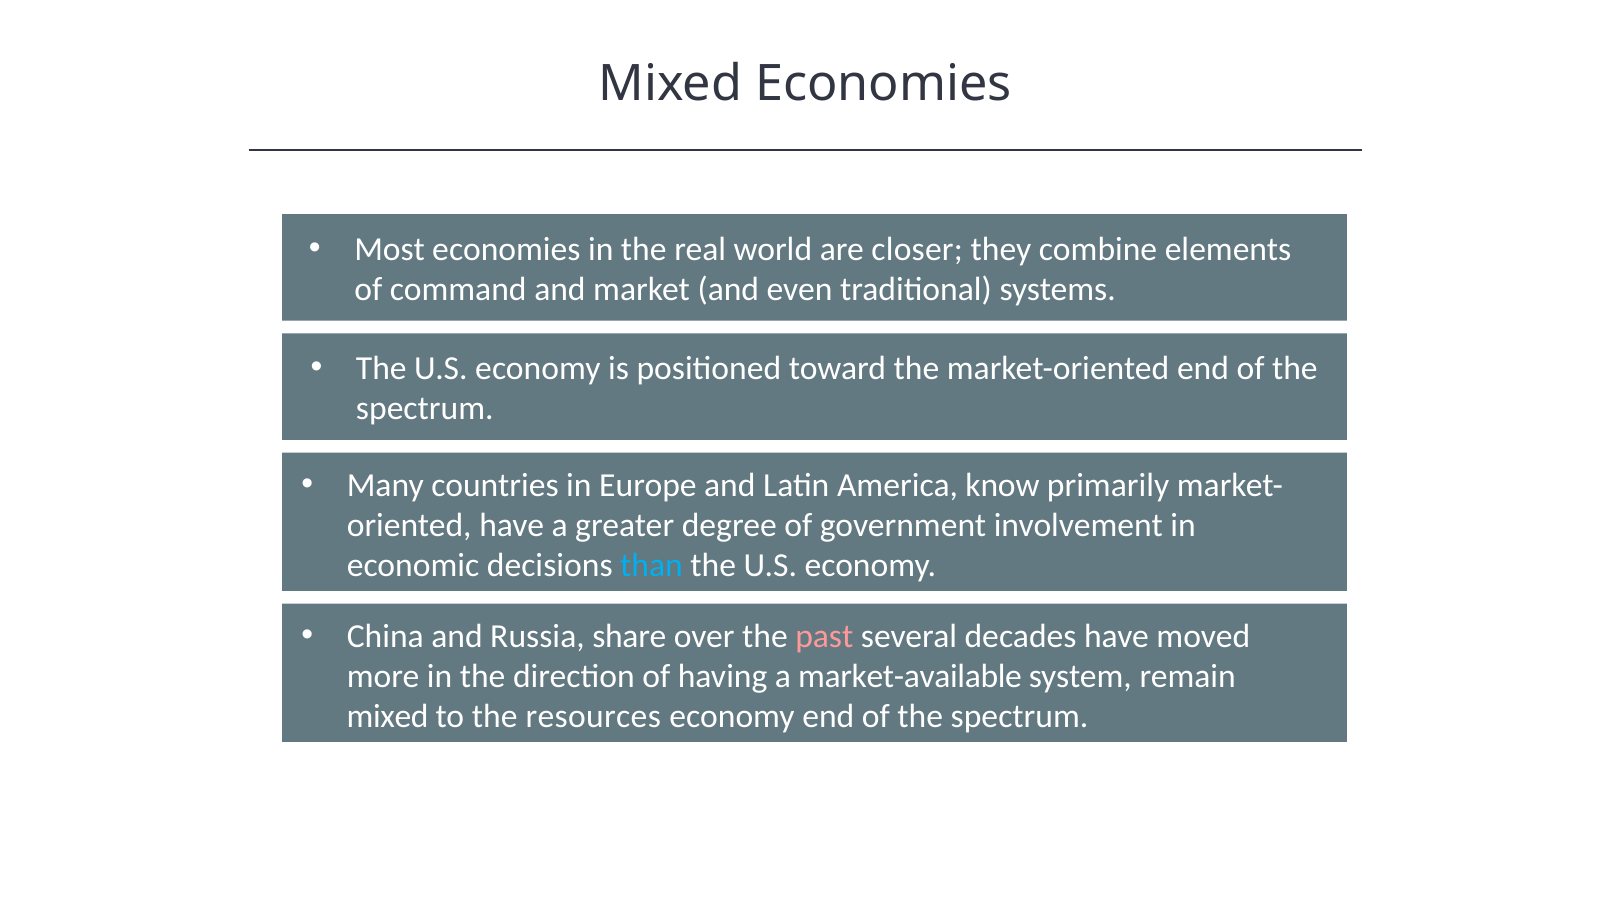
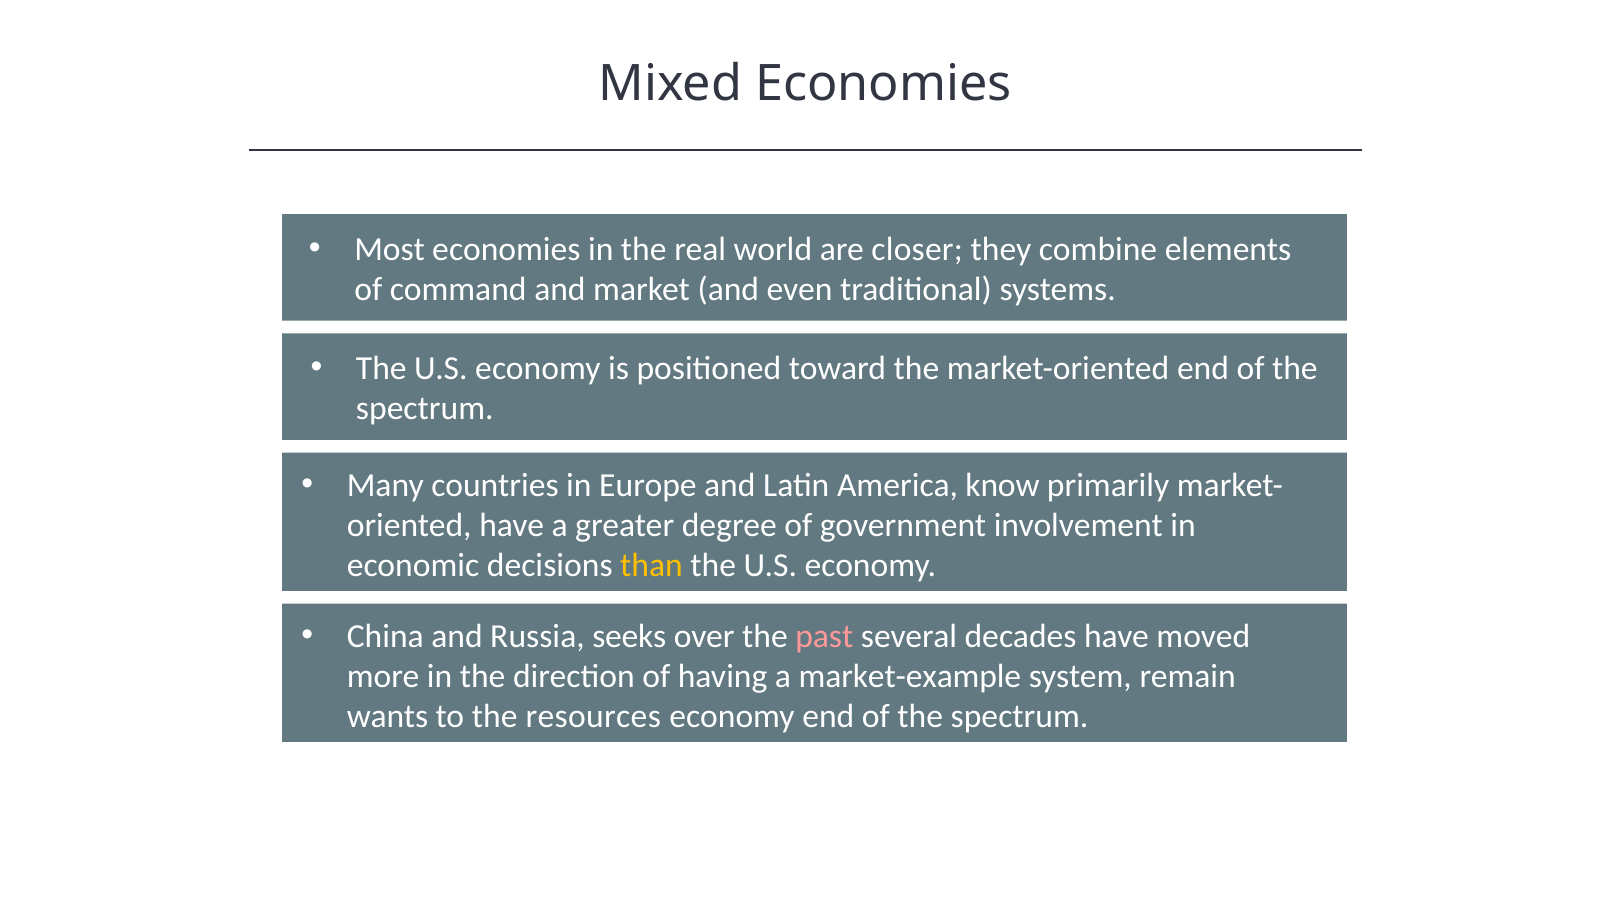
than colour: light blue -> yellow
share: share -> seeks
market-available: market-available -> market-example
mixed at (388, 717): mixed -> wants
